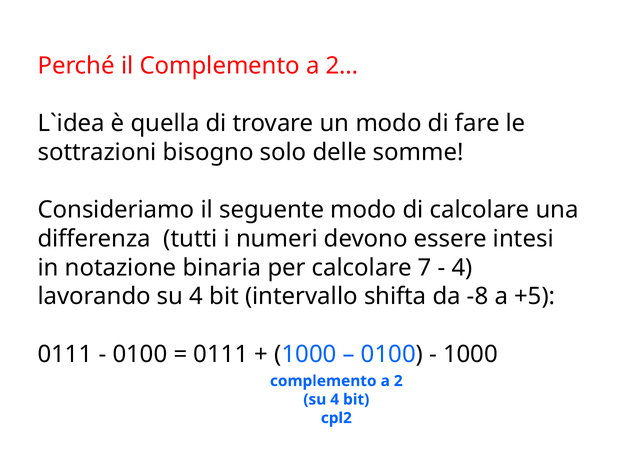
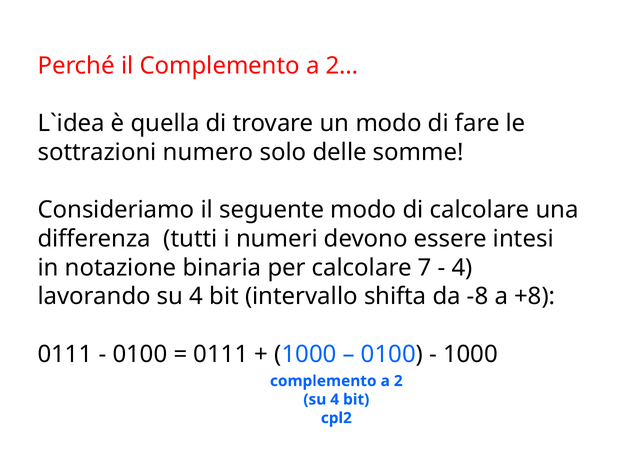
bisogno: bisogno -> numero
+5: +5 -> +8
